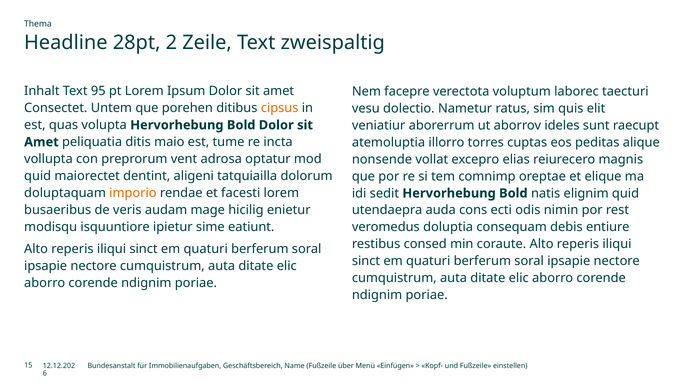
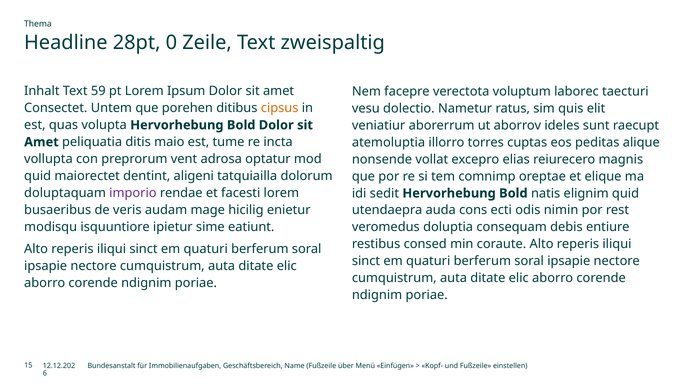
2: 2 -> 0
95: 95 -> 59
imporio colour: orange -> purple
